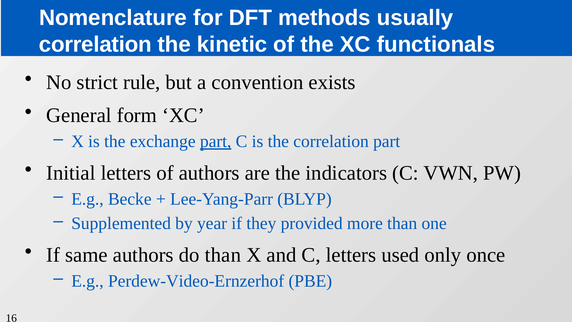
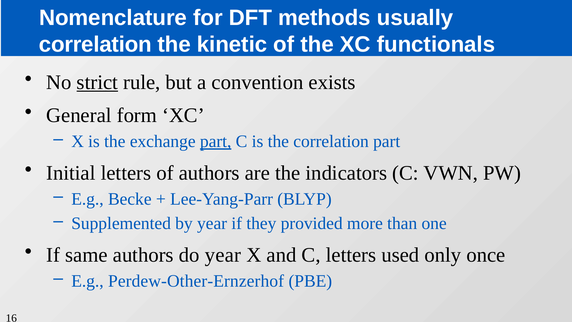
strict underline: none -> present
do than: than -> year
Perdew-Video-Ernzerhof: Perdew-Video-Ernzerhof -> Perdew-Other-Ernzerhof
